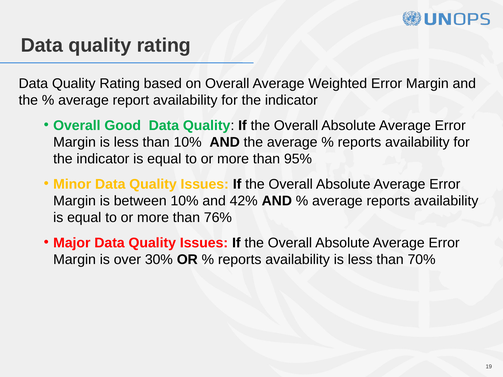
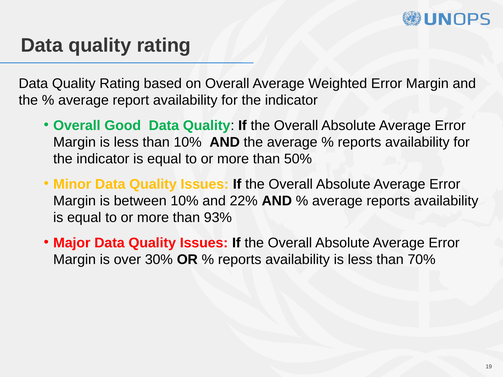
95%: 95% -> 50%
42%: 42% -> 22%
76%: 76% -> 93%
